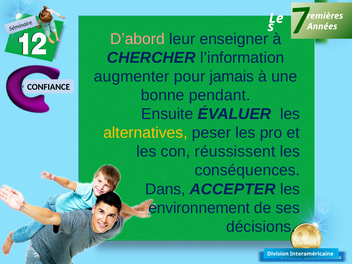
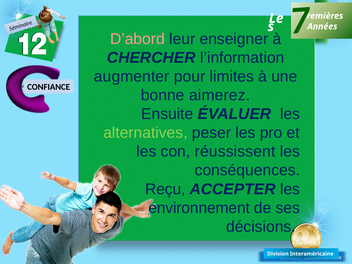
jamais: jamais -> limites
pendant: pendant -> aimerez
alternatives colour: yellow -> light green
Dans: Dans -> Reçu
